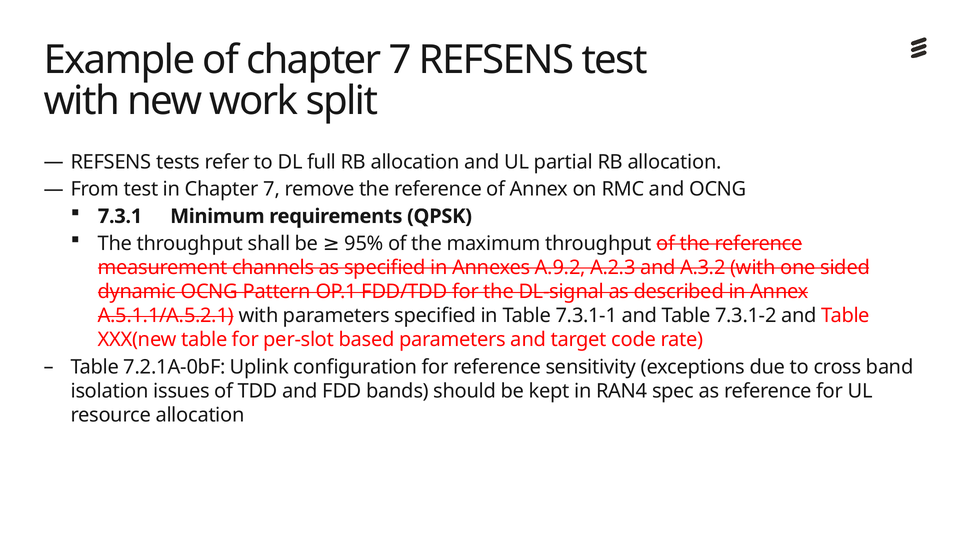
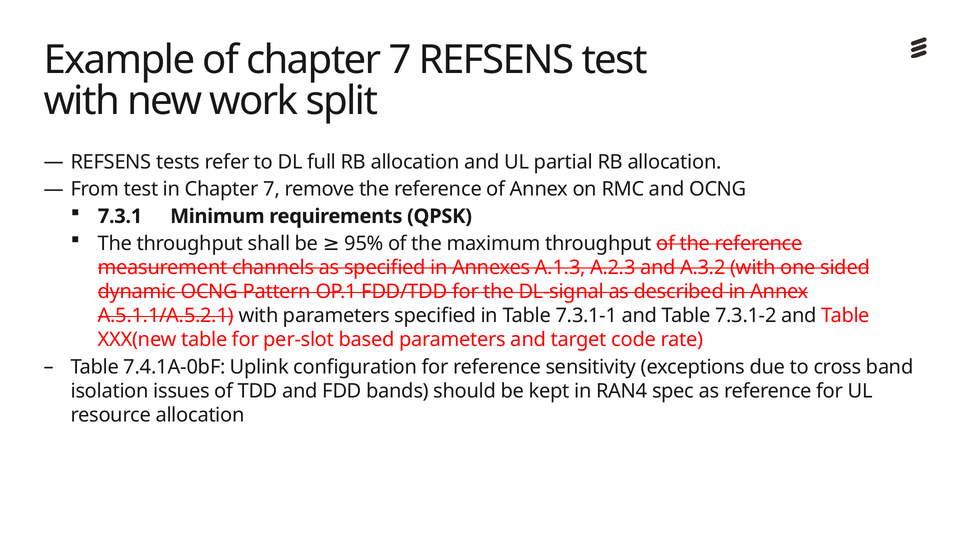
A.9.2: A.9.2 -> A.1.3
7.2.1A-0bF: 7.2.1A-0bF -> 7.4.1A-0bF
